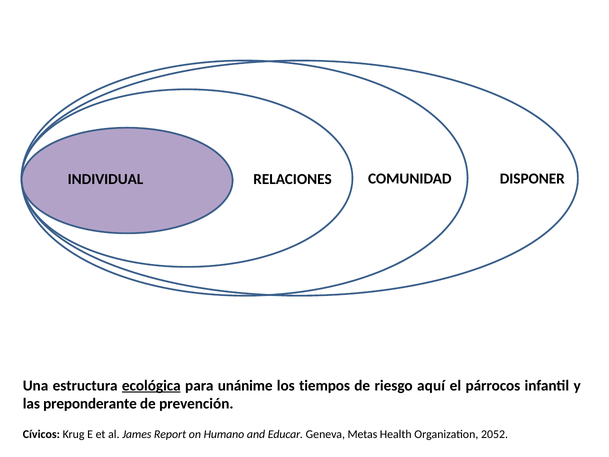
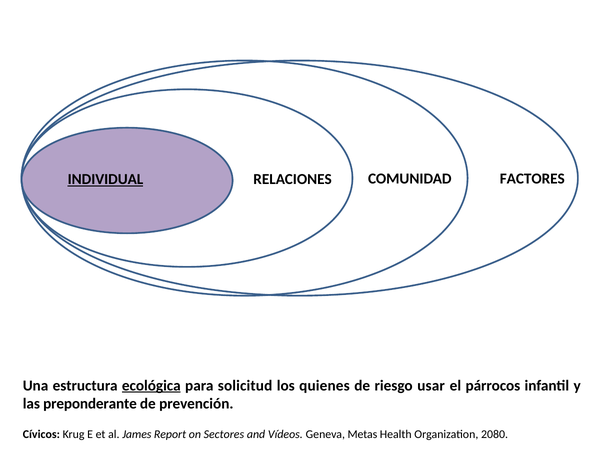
INDIVIDUAL underline: none -> present
DISPONER: DISPONER -> FACTORES
unánime: unánime -> solicitud
tiempos: tiempos -> quienes
aquí: aquí -> usar
Humano: Humano -> Sectores
Educar: Educar -> Vídeos
2052: 2052 -> 2080
